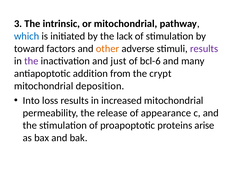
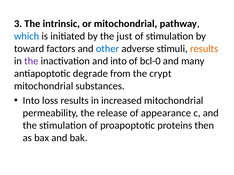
lack: lack -> just
other colour: orange -> blue
results at (204, 49) colour: purple -> orange
and just: just -> into
bcl-6: bcl-6 -> bcl-0
addition: addition -> degrade
deposition: deposition -> substances
arise: arise -> then
